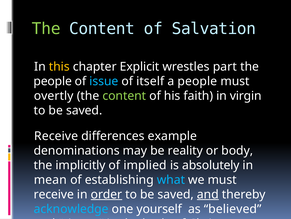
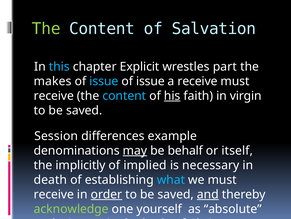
this colour: yellow -> light blue
people at (53, 81): people -> makes
itself at (150, 81): itself -> issue
a people: people -> receive
overtly at (54, 95): overtly -> receive
content at (124, 95) colour: light green -> light blue
his underline: none -> present
Receive at (56, 136): Receive -> Session
may underline: none -> present
reality: reality -> behalf
or body: body -> itself
absolutely: absolutely -> necessary
mean: mean -> death
acknowledge colour: light blue -> light green
believed: believed -> absolute
